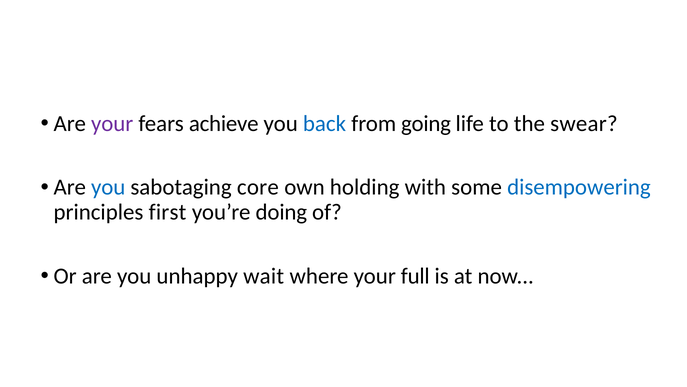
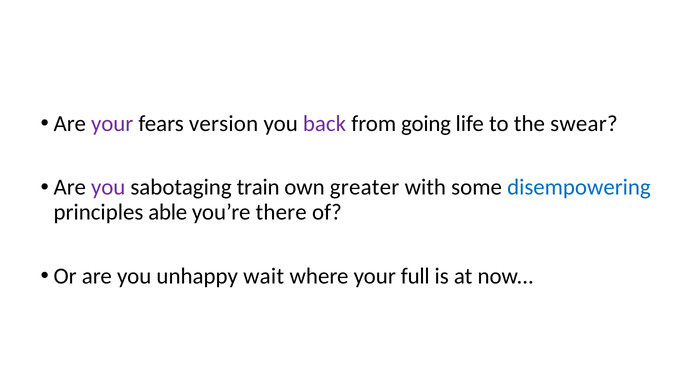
achieve: achieve -> version
back colour: blue -> purple
you at (108, 187) colour: blue -> purple
core: core -> train
holding: holding -> greater
first: first -> able
doing: doing -> there
